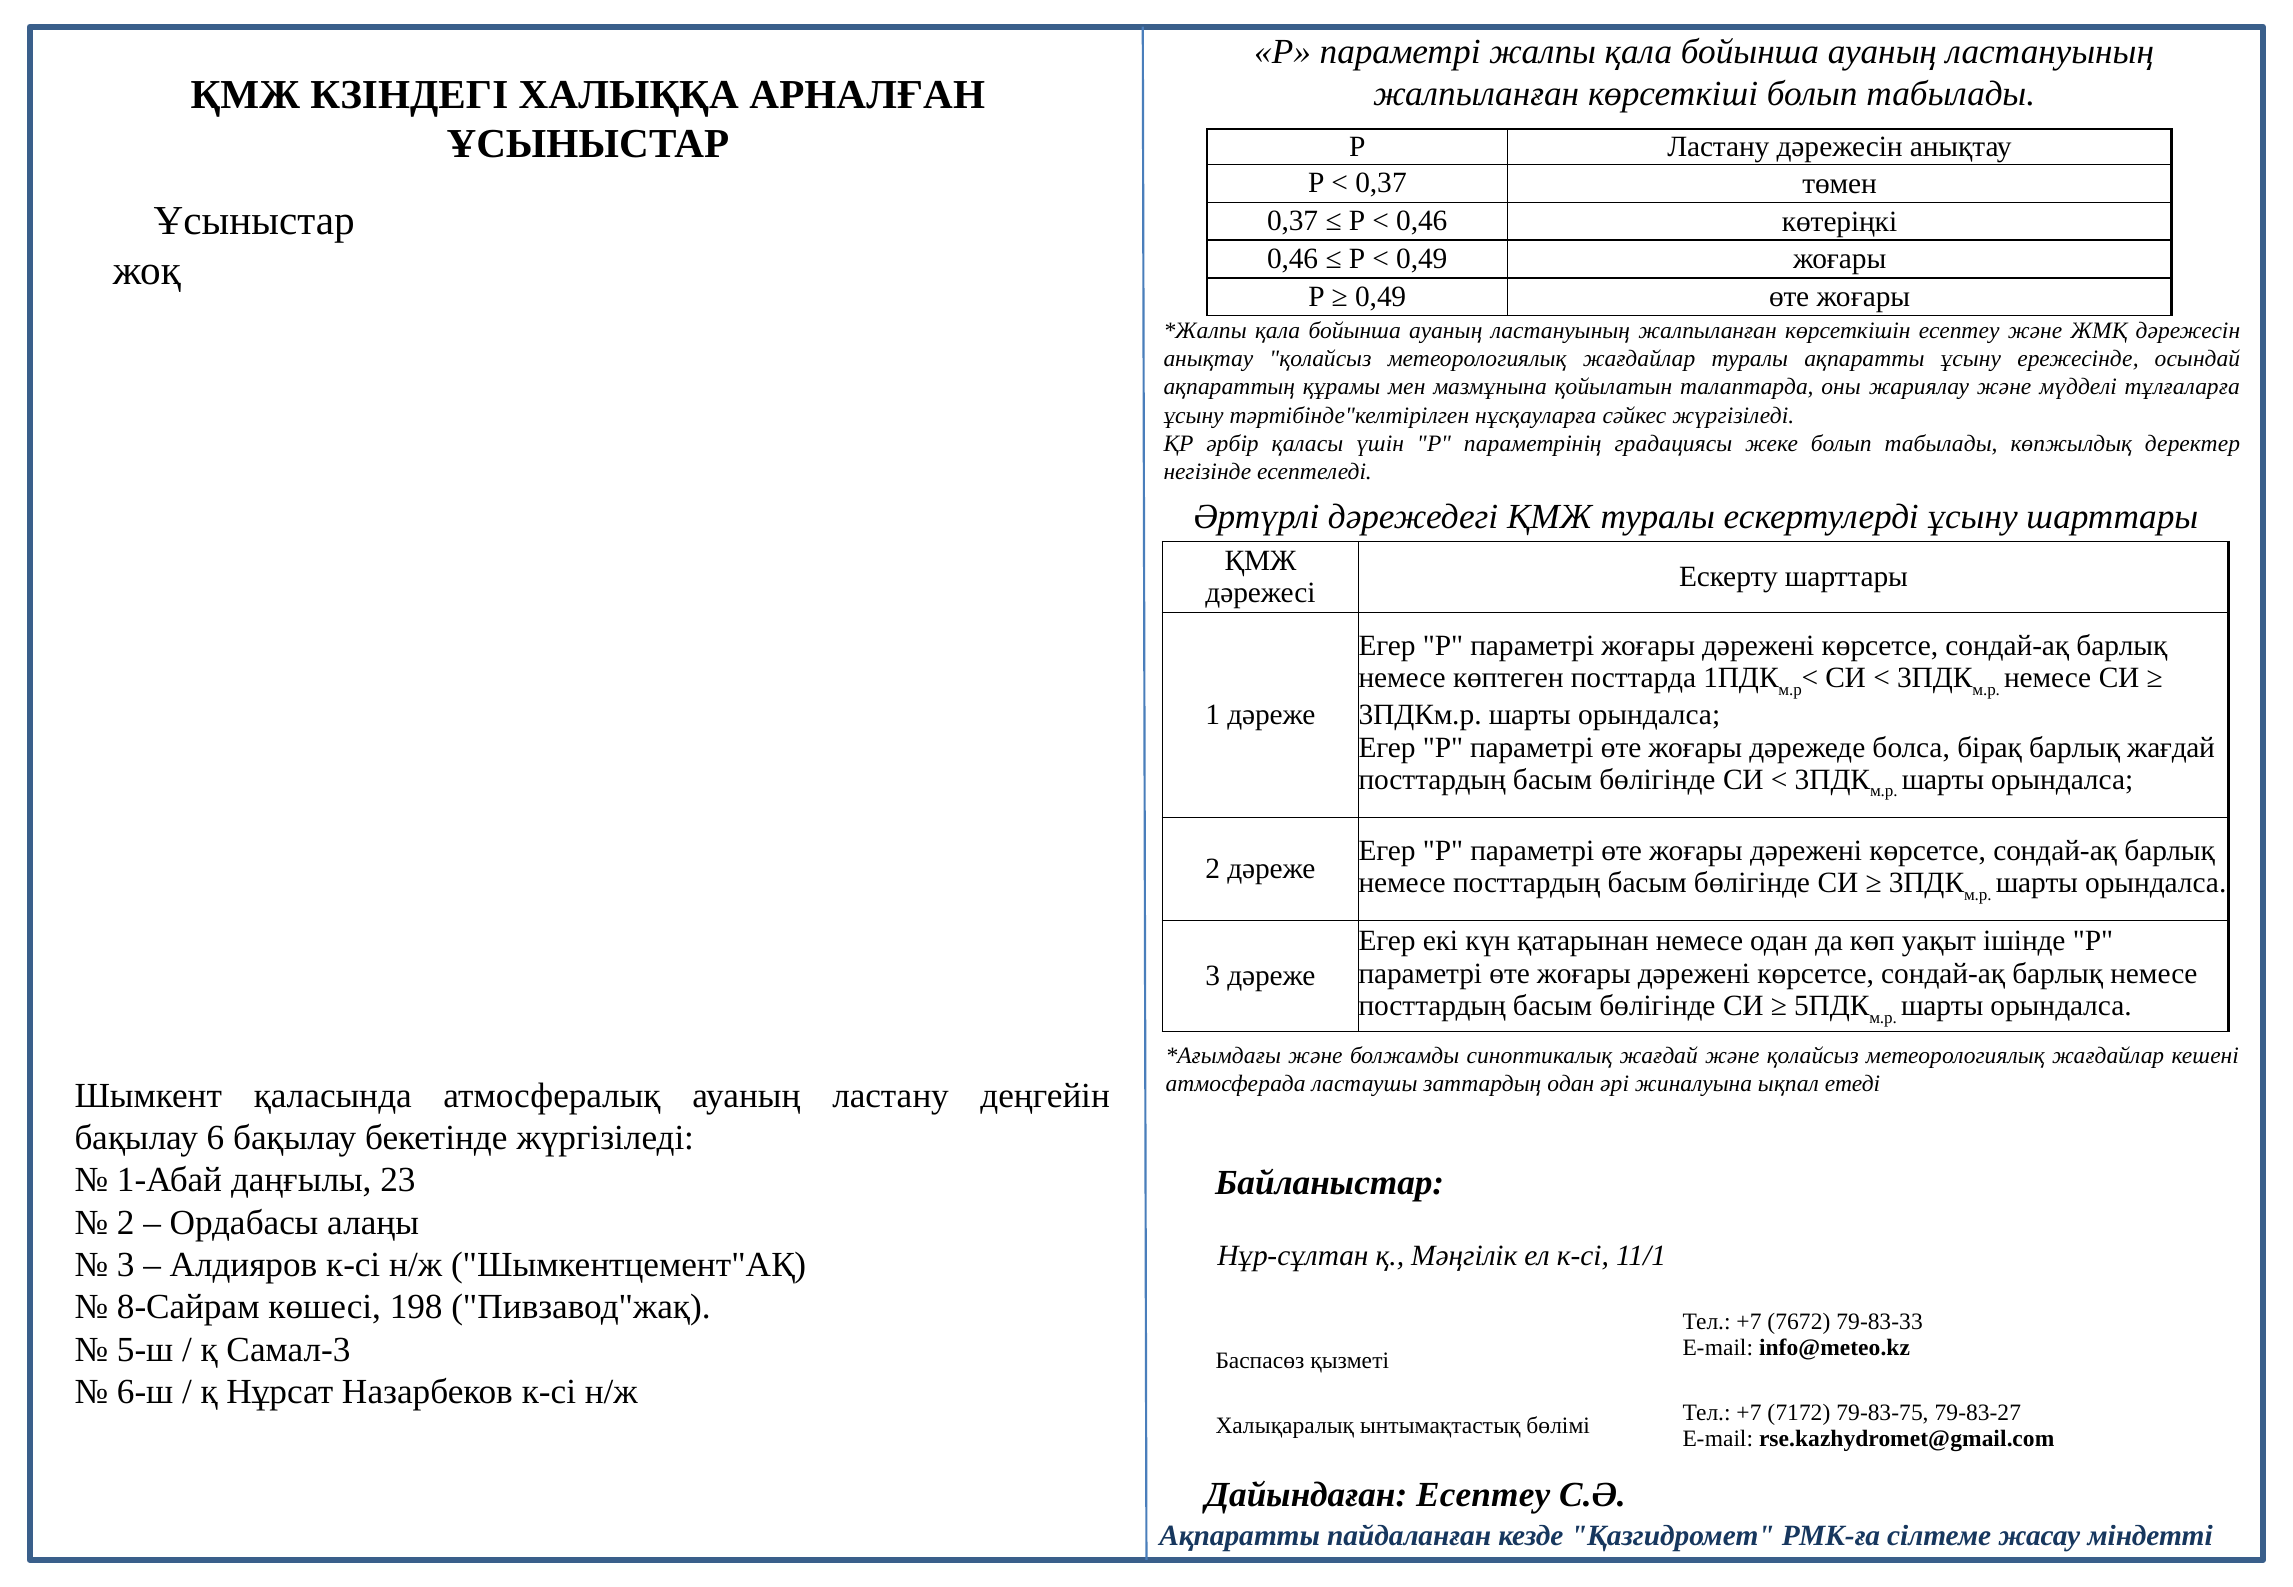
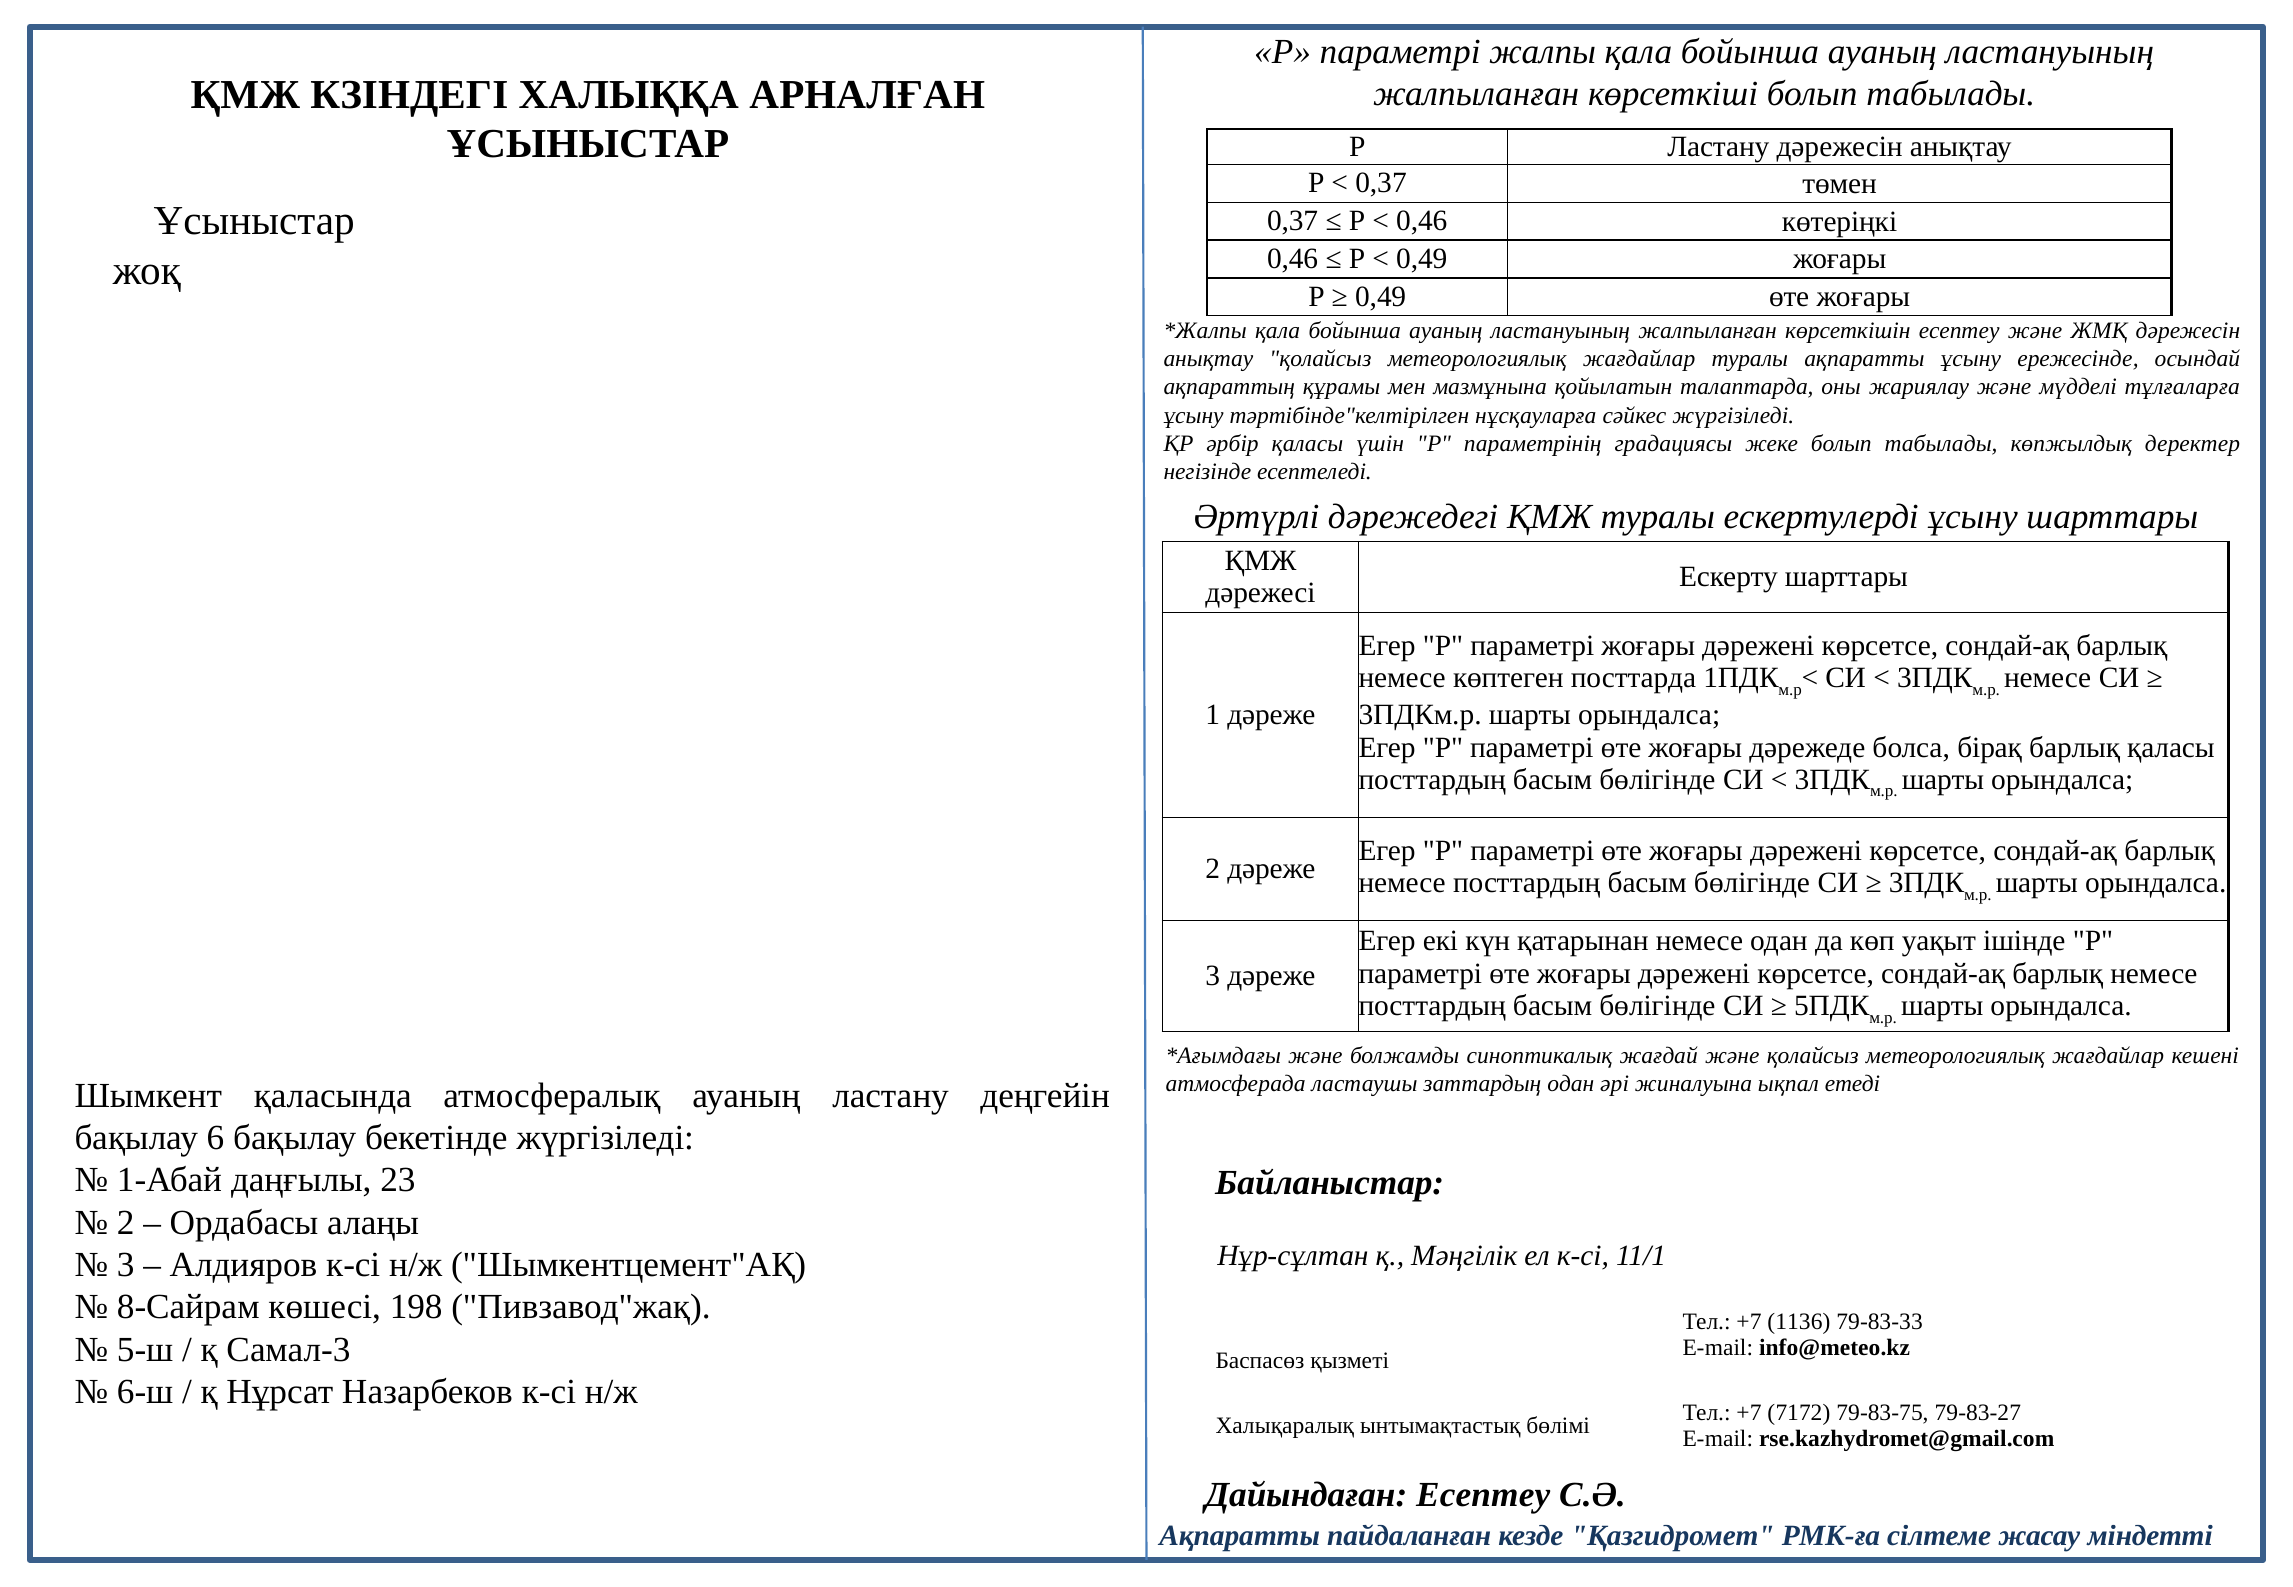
барлық жағдай: жағдай -> қаласы
7672: 7672 -> 1136
